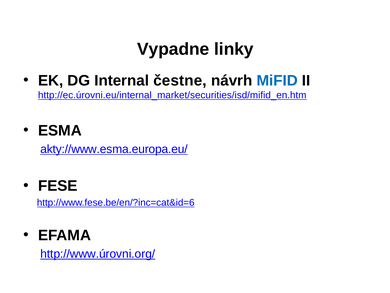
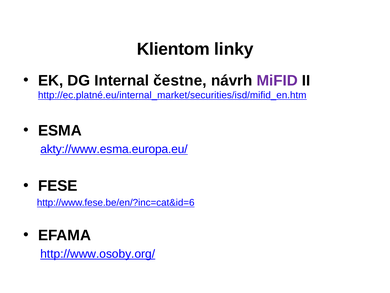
Vypadne: Vypadne -> Klientom
MiFID colour: blue -> purple
http://ec.úrovni.eu/internal_market/securities/isd/mifid_en.htm: http://ec.úrovni.eu/internal_market/securities/isd/mifid_en.htm -> http://ec.platné.eu/internal_market/securities/isd/mifid_en.htm
http://www.úrovni.org/: http://www.úrovni.org/ -> http://www.osoby.org/
